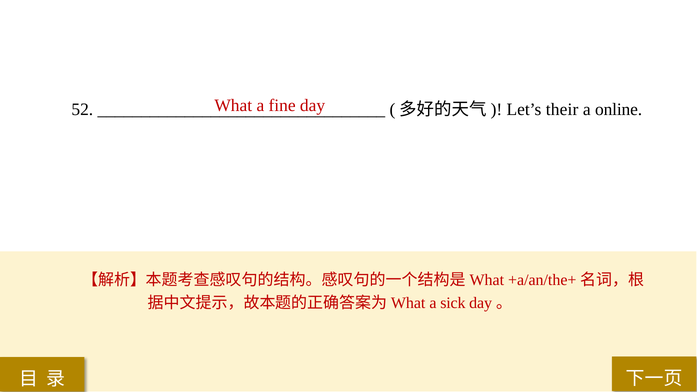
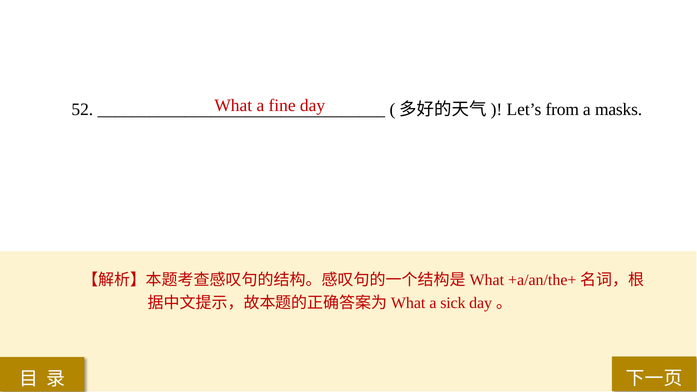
their: their -> from
online: online -> masks
